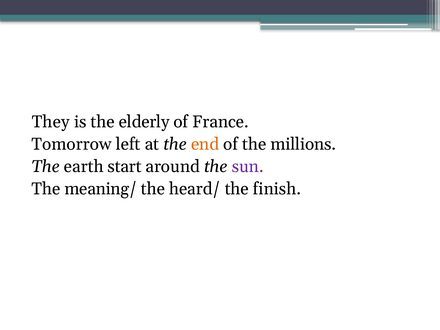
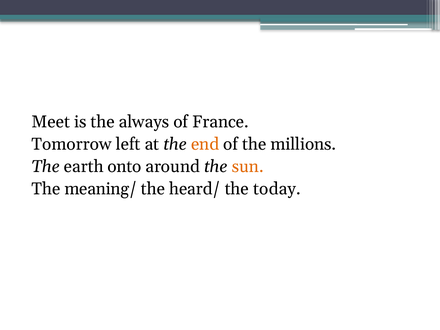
They: They -> Meet
elderly: elderly -> always
start: start -> onto
sun colour: purple -> orange
finish: finish -> today
